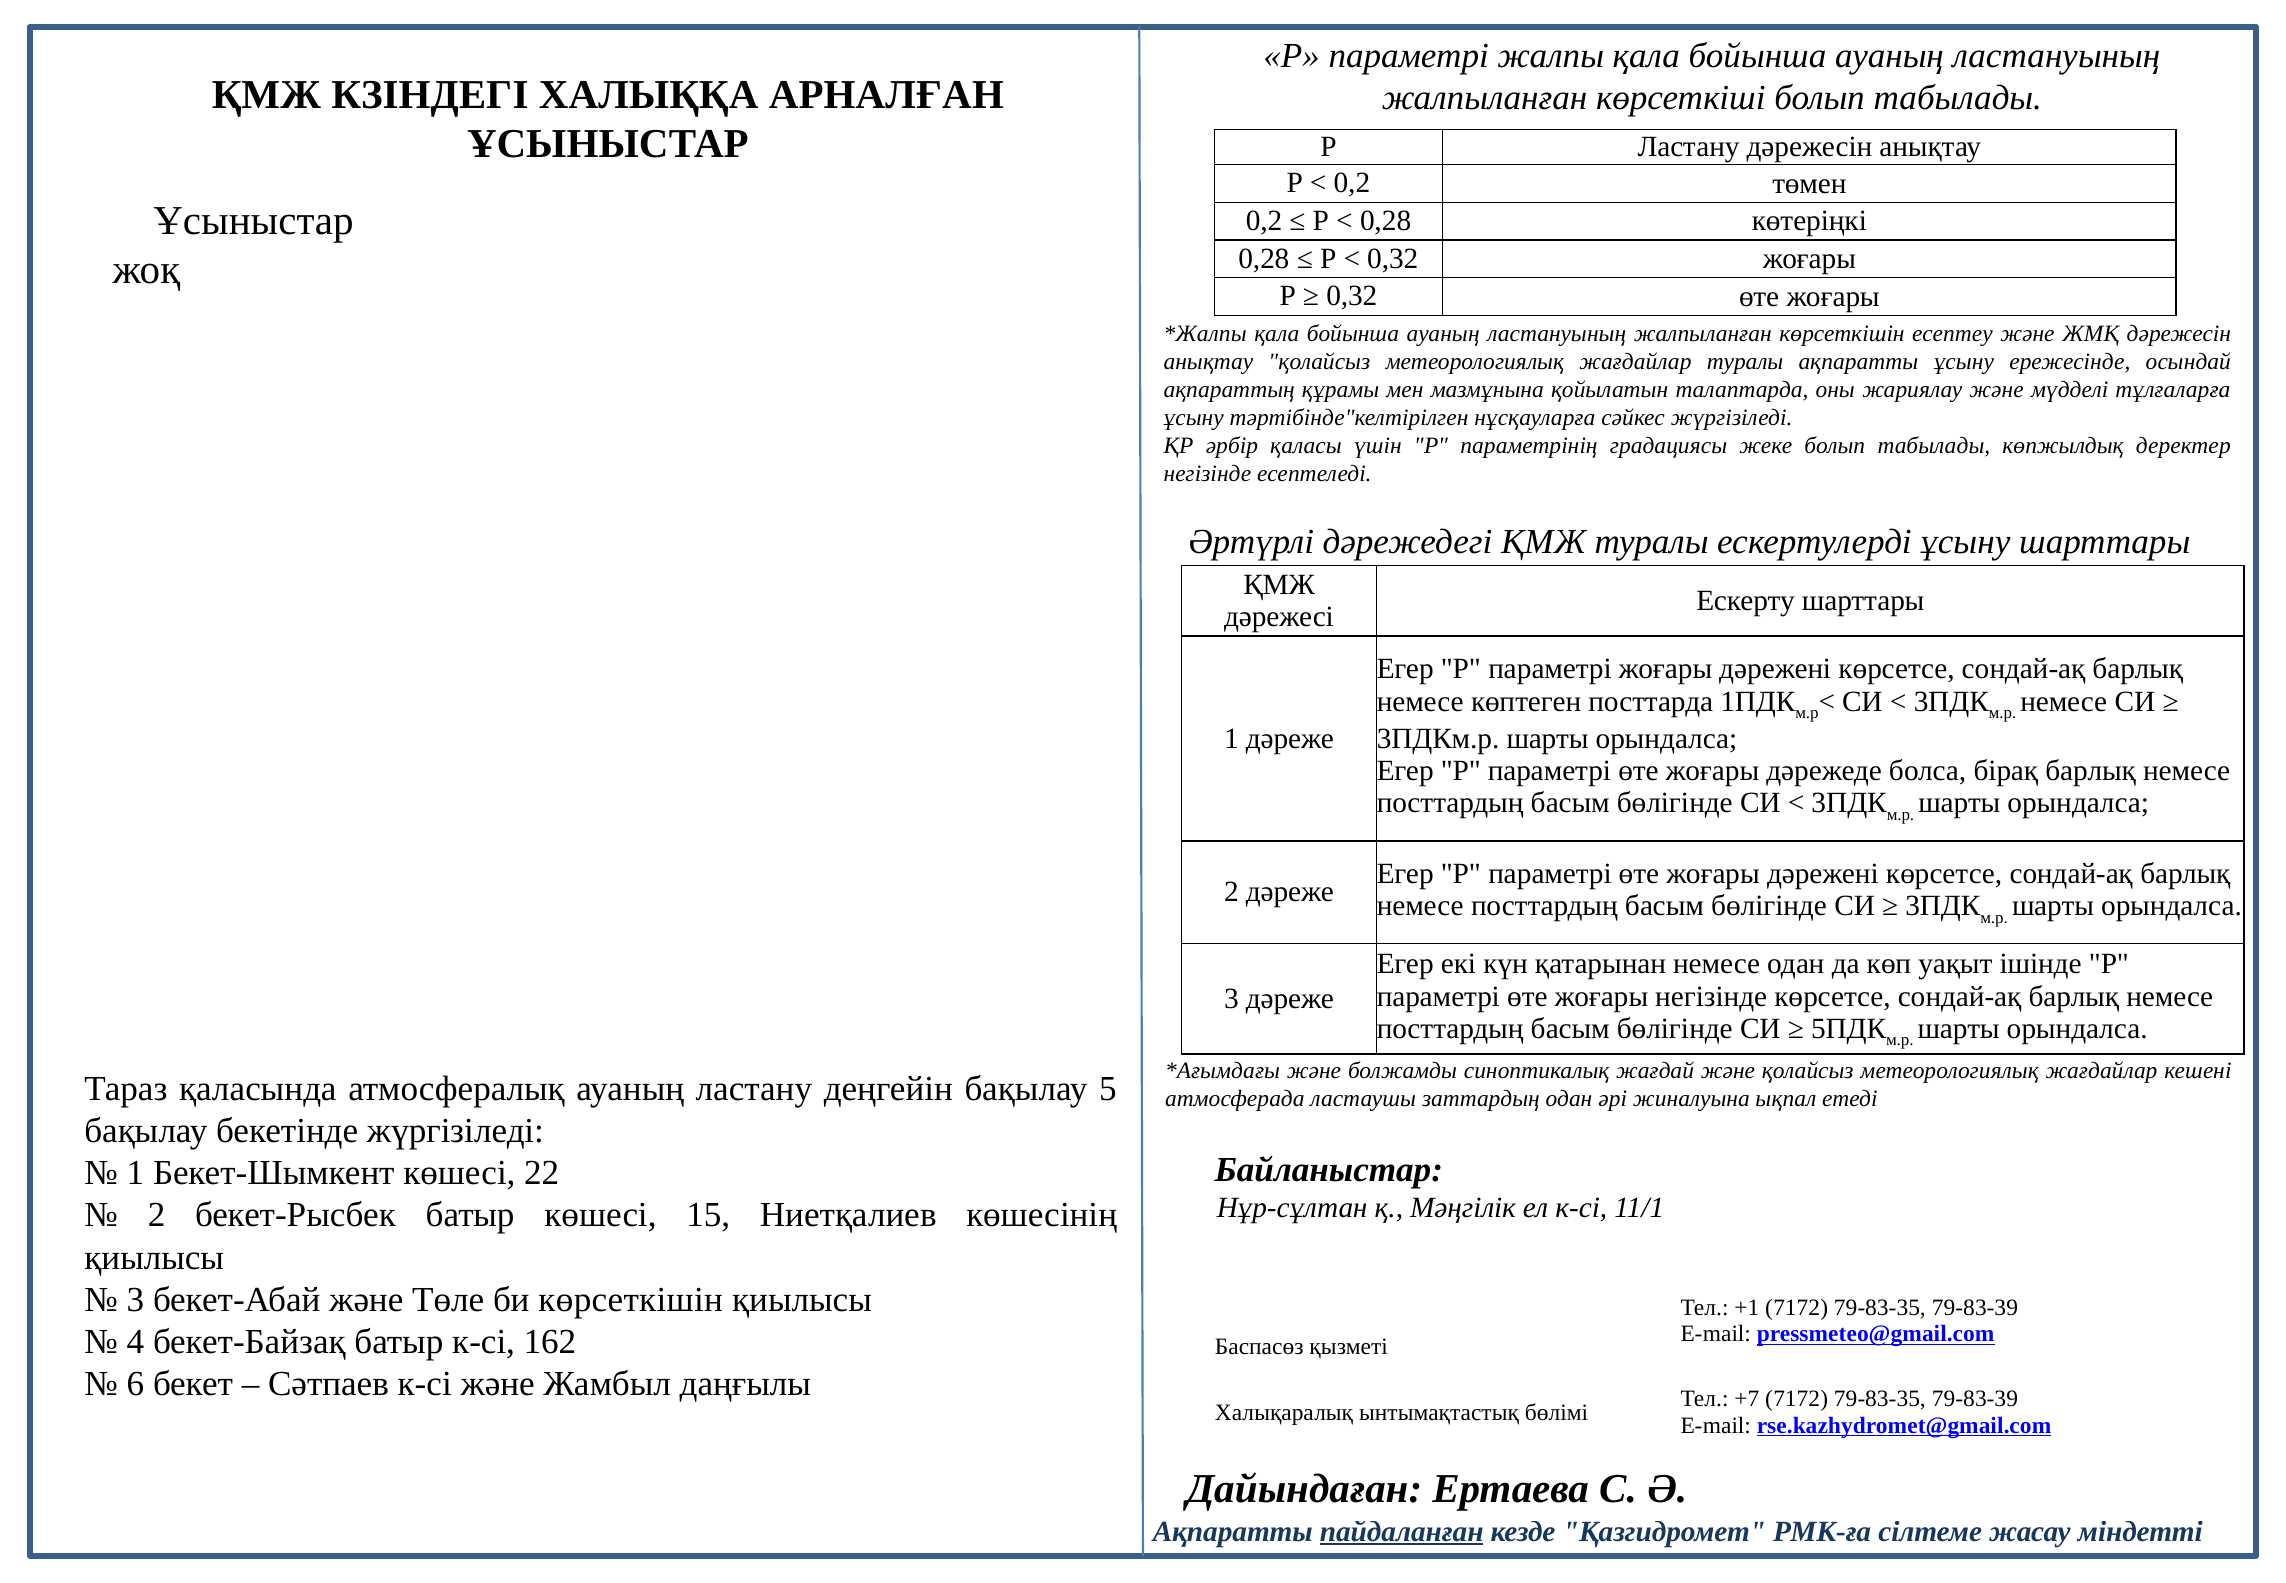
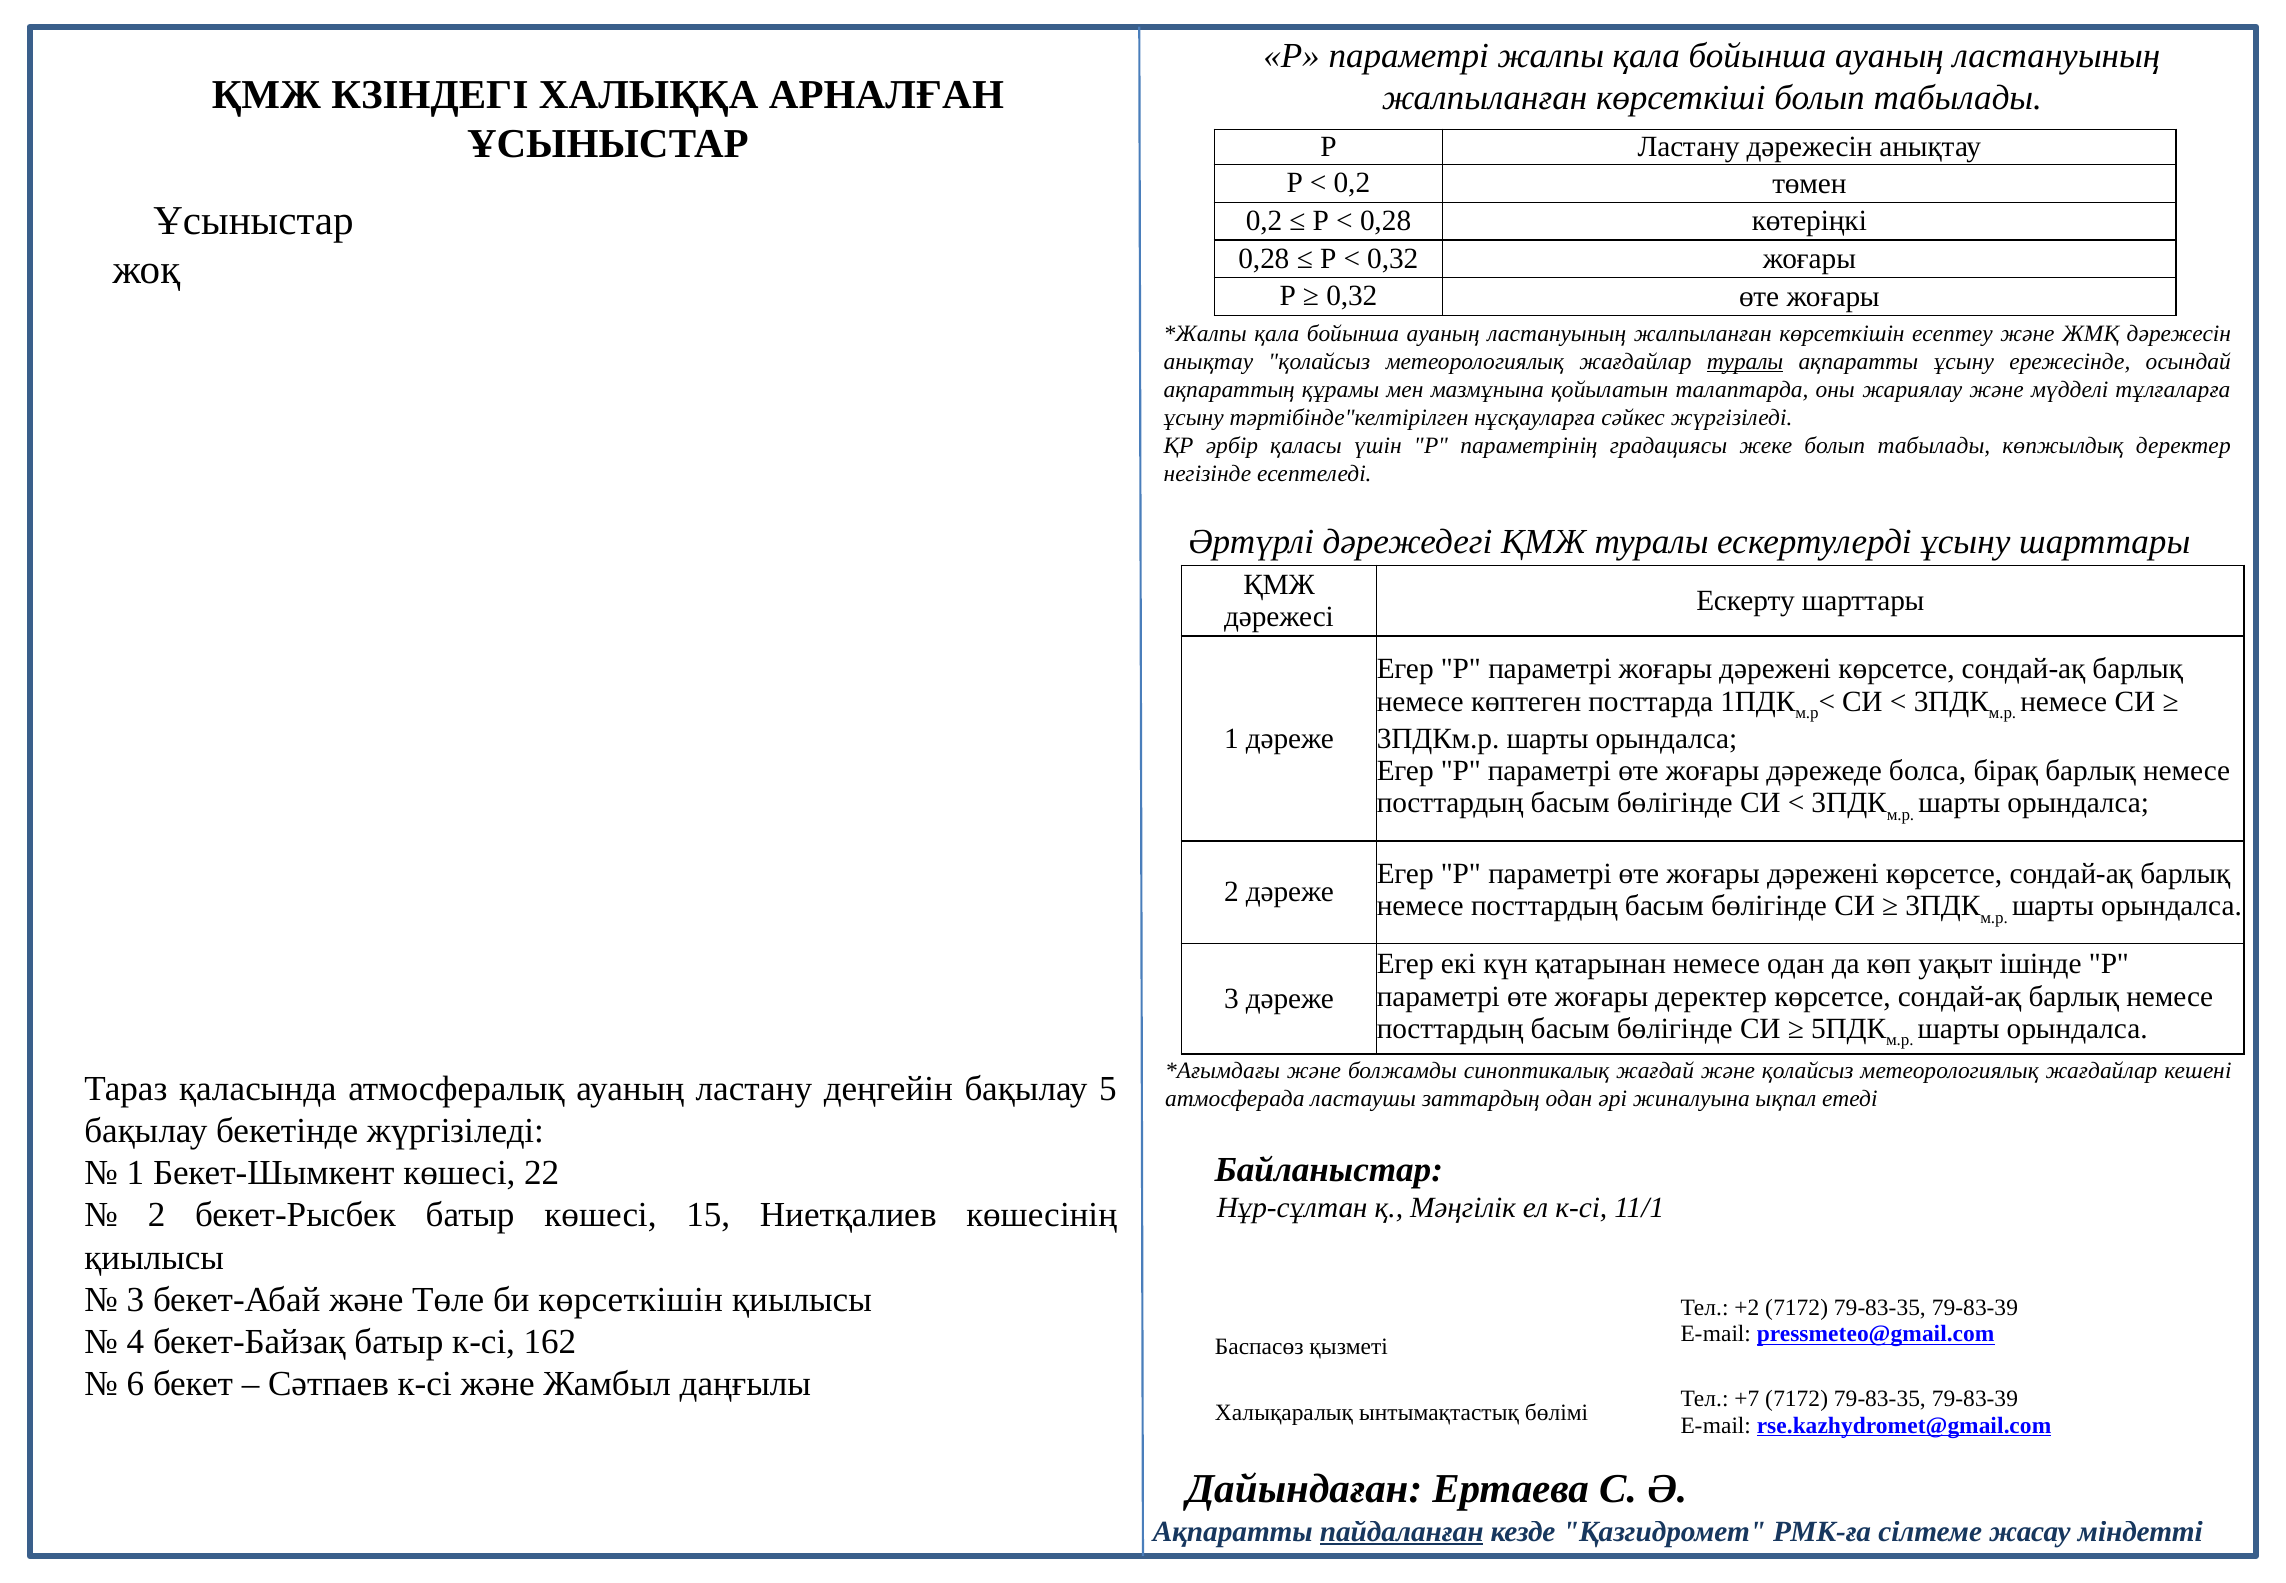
туралы at (1745, 361) underline: none -> present
жоғары негізінде: негізінде -> деректер
+1: +1 -> +2
